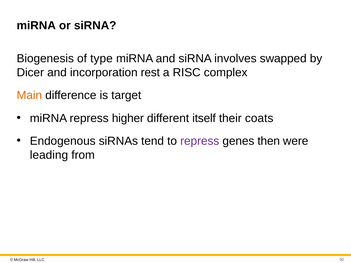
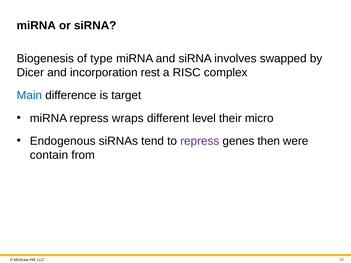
Main colour: orange -> blue
higher: higher -> wraps
itself: itself -> level
coats: coats -> micro
leading: leading -> contain
